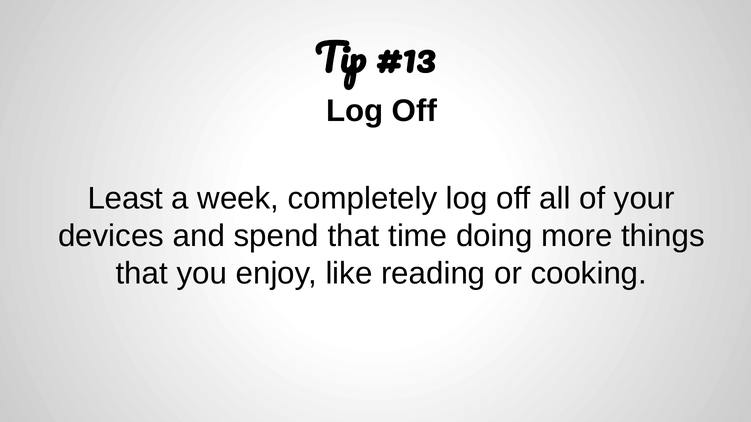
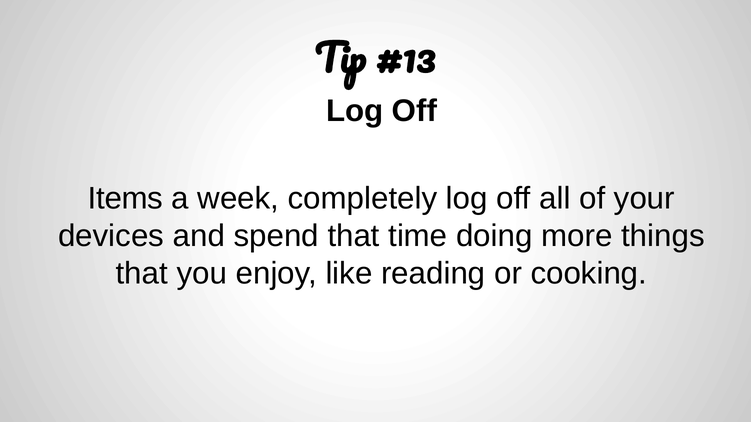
Least: Least -> Items
